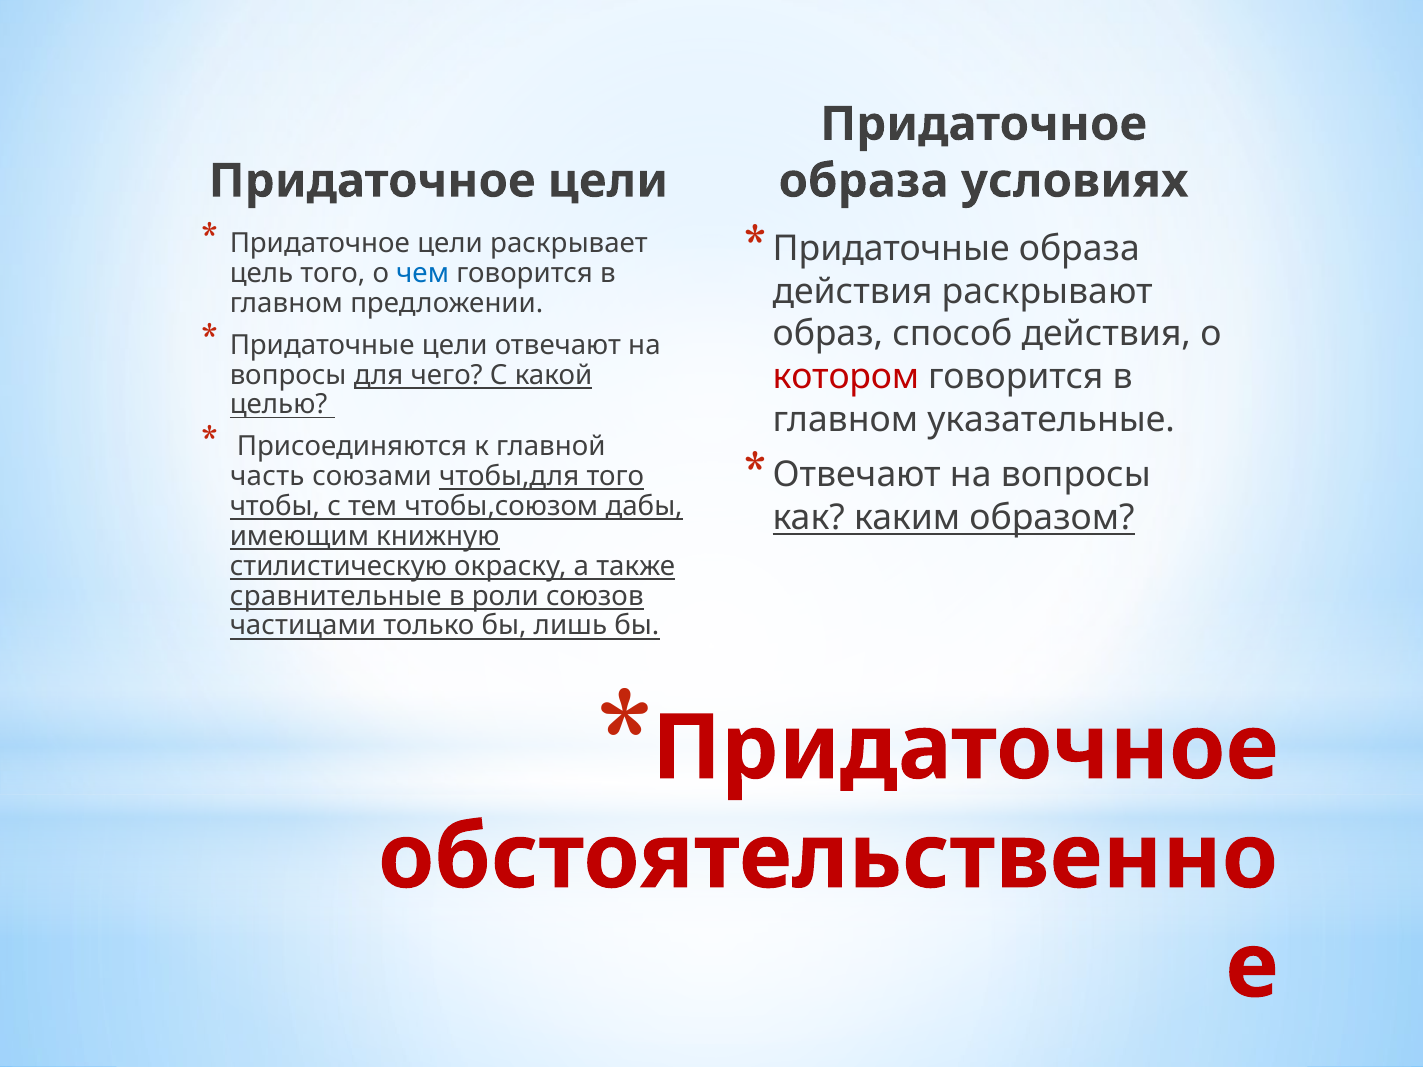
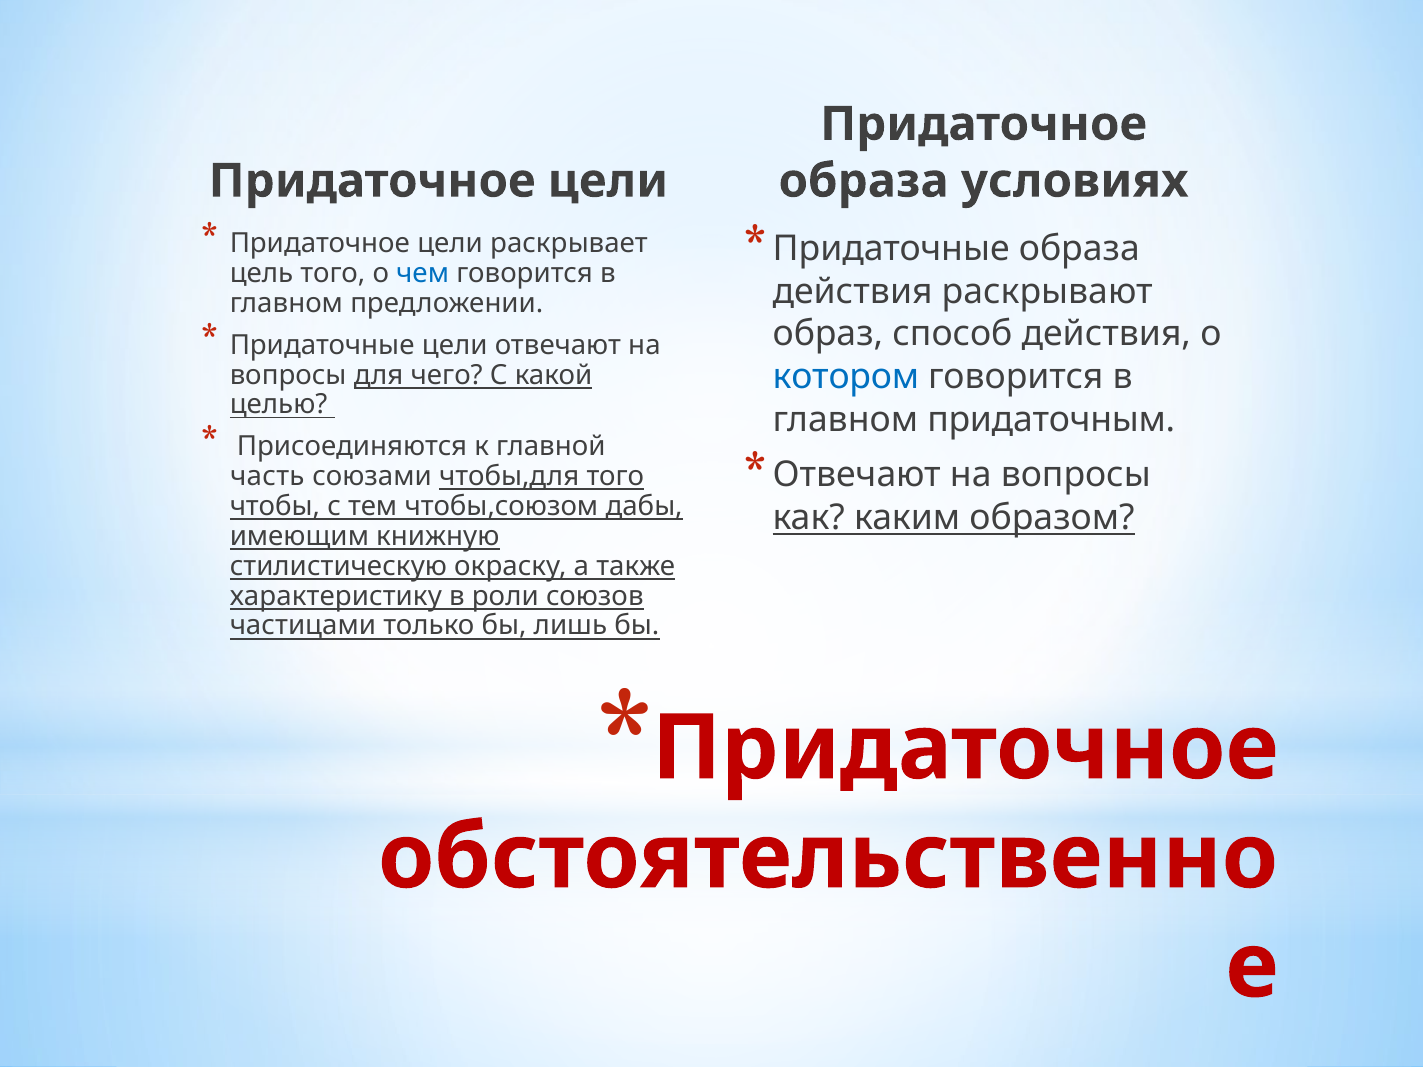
котором colour: red -> blue
указательные: указательные -> придаточным
сравнительные: сравнительные -> характеристику
